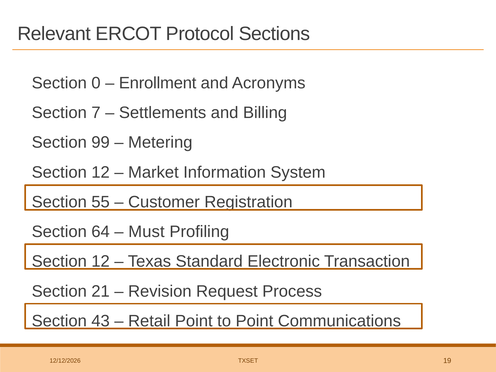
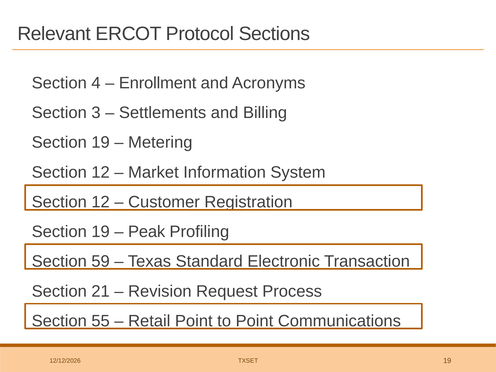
0: 0 -> 4
7: 7 -> 3
99 at (101, 142): 99 -> 19
55 at (101, 202): 55 -> 12
64 at (101, 232): 64 -> 19
Must: Must -> Peak
12 at (101, 262): 12 -> 59
43: 43 -> 55
